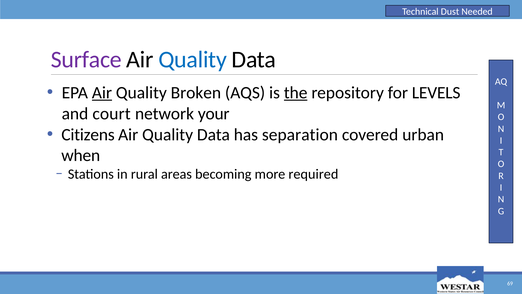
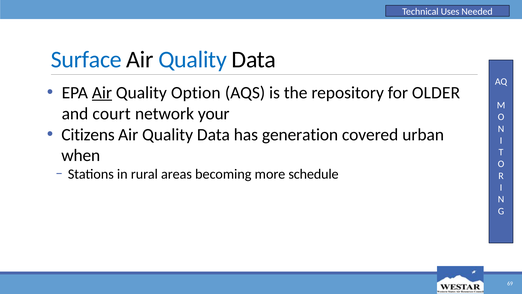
Dust: Dust -> Uses
Surface colour: purple -> blue
Broken: Broken -> Option
the underline: present -> none
LEVELS: LEVELS -> OLDER
separation: separation -> generation
required: required -> schedule
